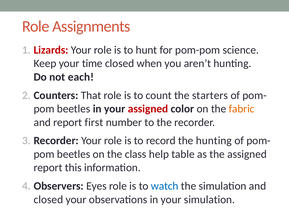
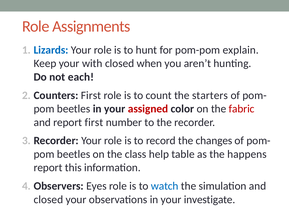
Lizards colour: red -> blue
science: science -> explain
time: time -> with
Counters That: That -> First
fabric colour: orange -> red
the hunting: hunting -> changes
the assigned: assigned -> happens
your simulation: simulation -> investigate
